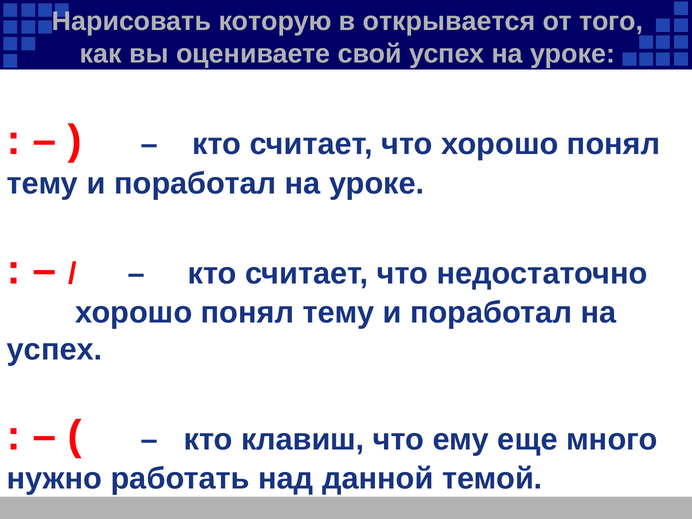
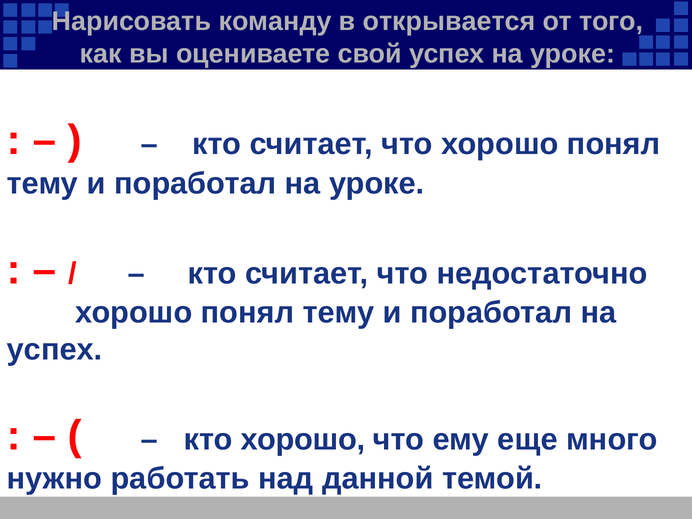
которую: которую -> команду
кто клавиш: клавиш -> хорошо
